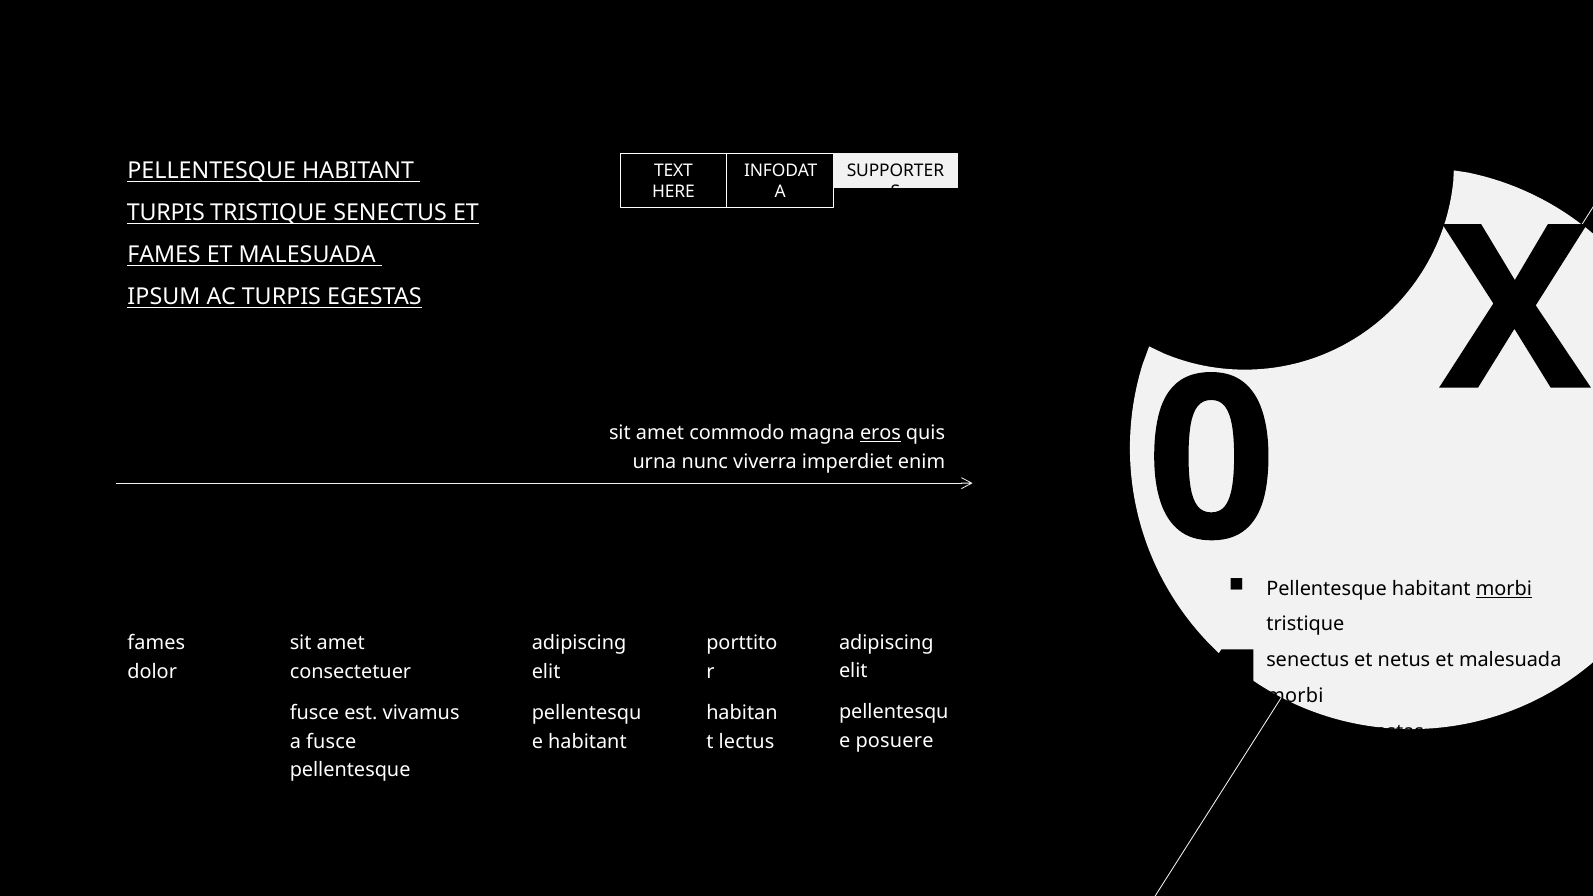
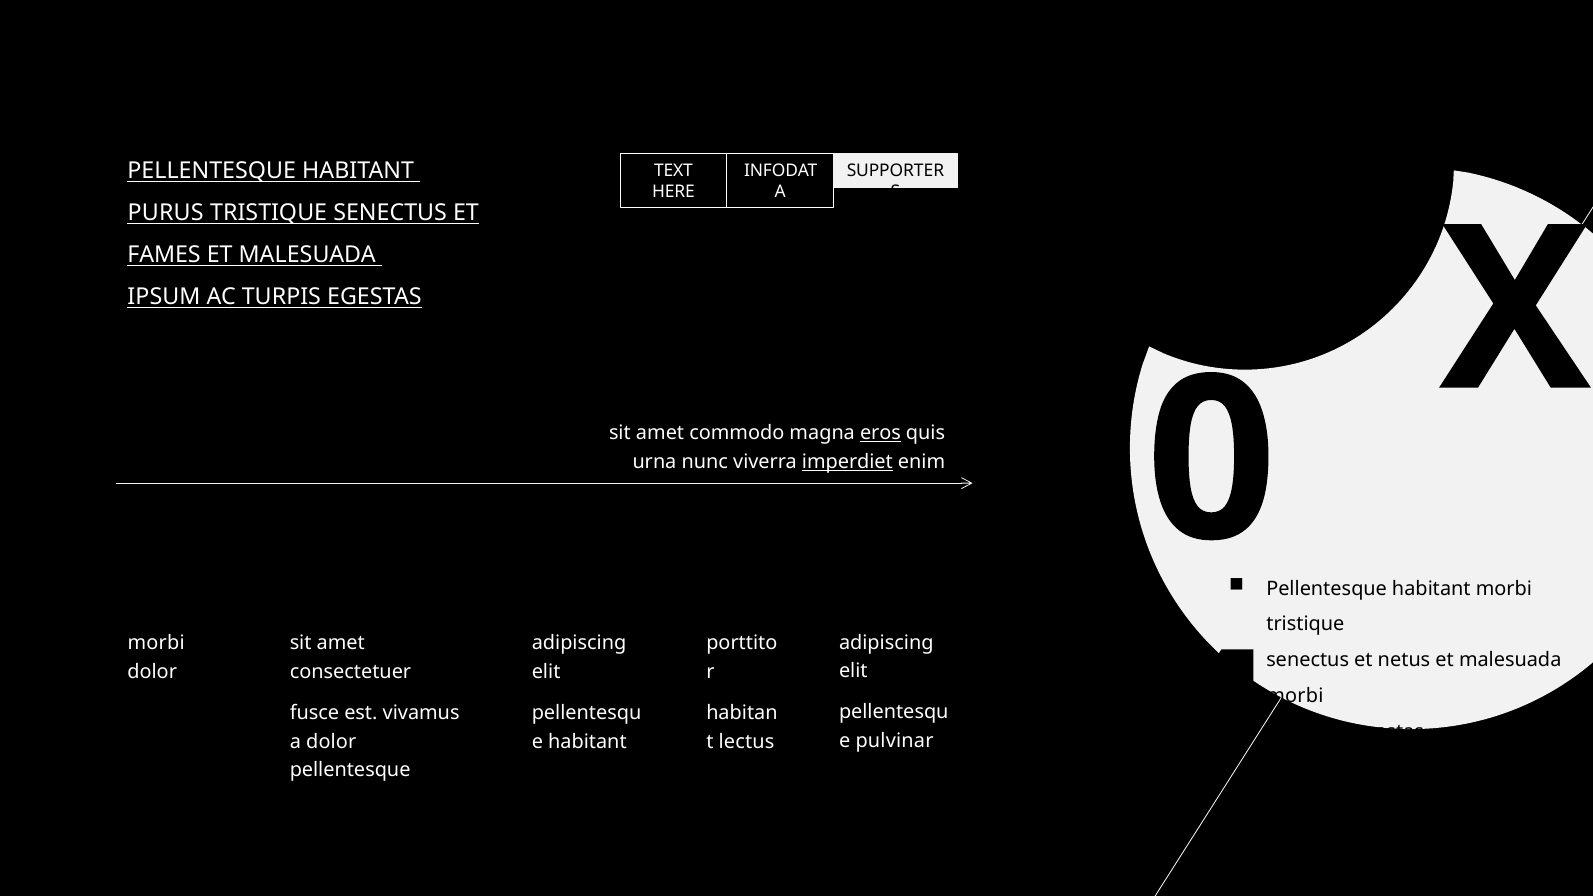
TURPIS at (166, 213): TURPIS -> PURUS
imperdiet underline: none -> present
morbi at (1504, 589) underline: present -> none
fames at (156, 643): fames -> morbi
posuere: posuere -> pulvinar
a fusce: fusce -> dolor
